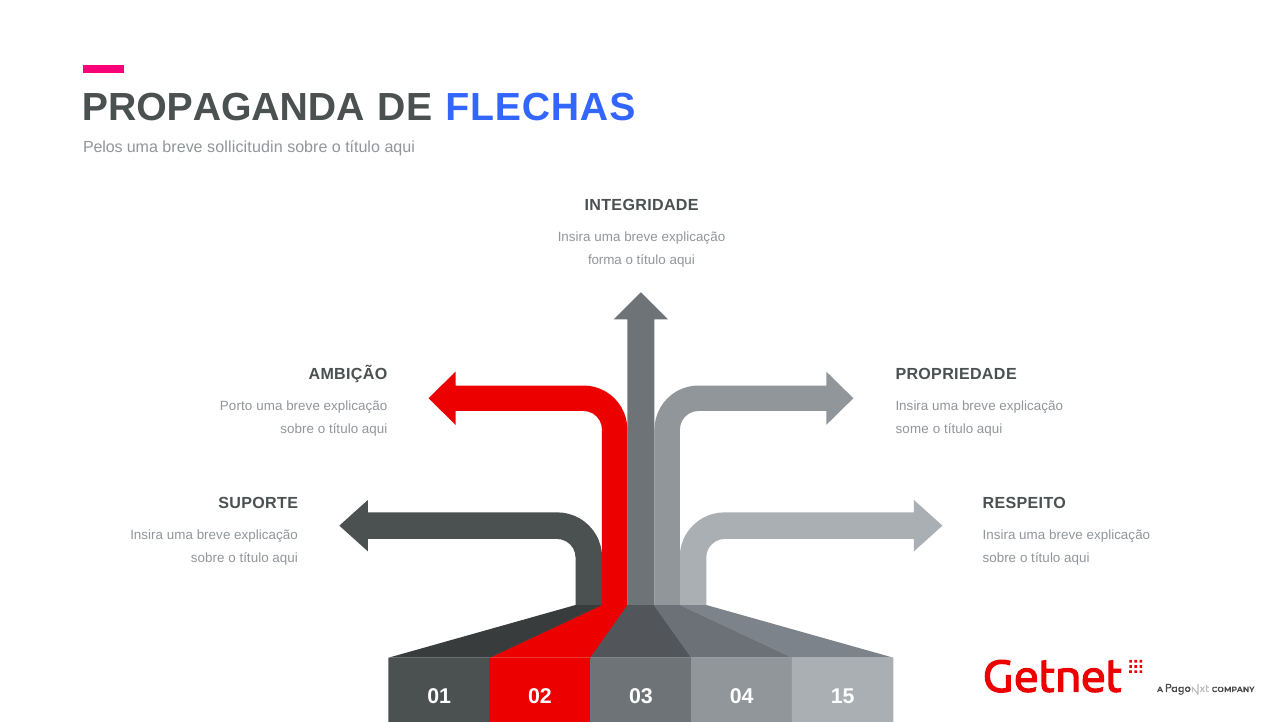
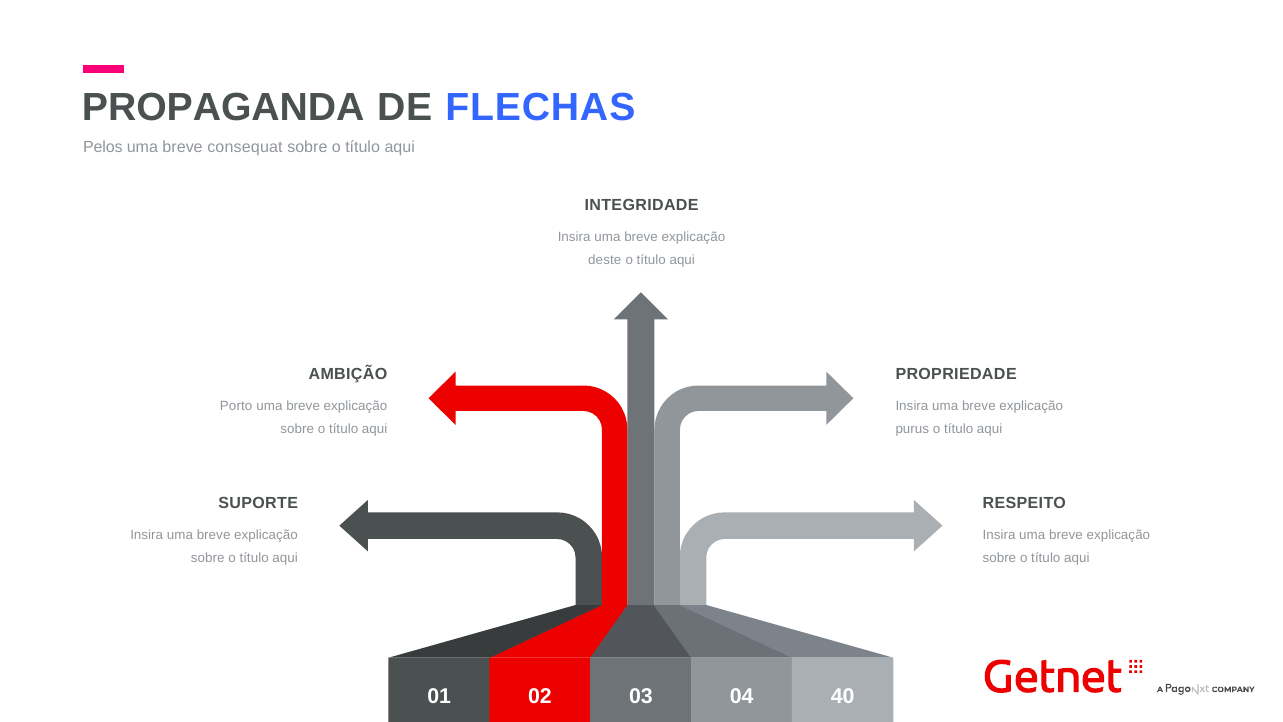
sollicitudin: sollicitudin -> consequat
forma: forma -> deste
some: some -> purus
15: 15 -> 40
